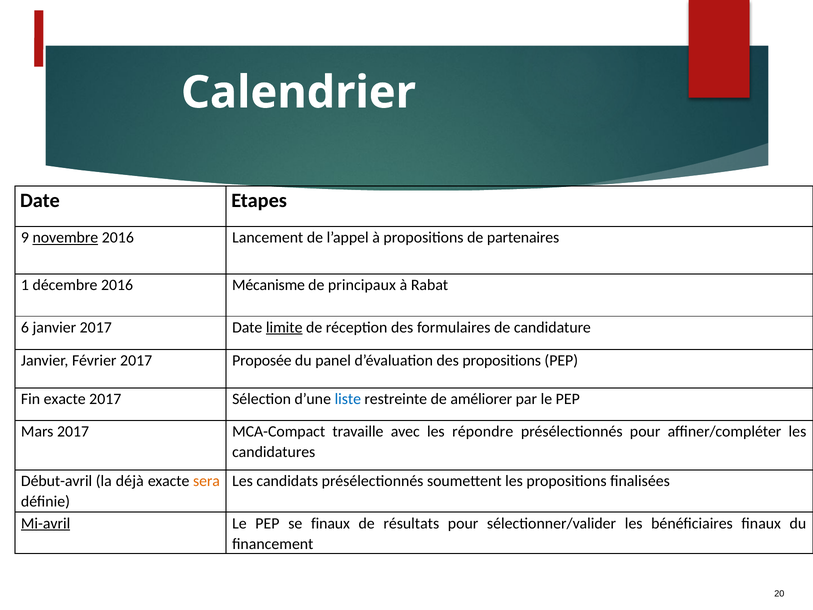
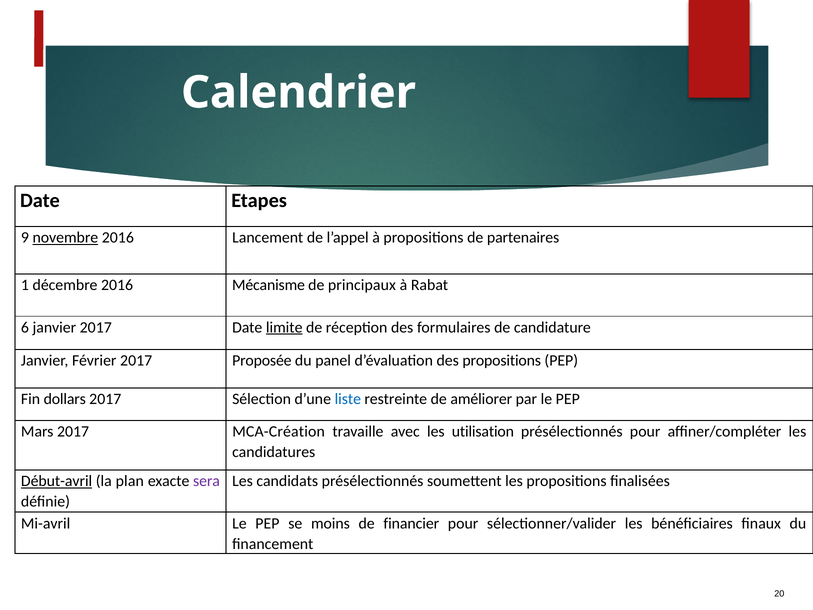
Fin exacte: exacte -> dollars
MCA-Compact: MCA-Compact -> MCA-Création
répondre: répondre -> utilisation
Début-avril underline: none -> present
déjà: déjà -> plan
sera colour: orange -> purple
Mi-avril underline: present -> none
se finaux: finaux -> moins
résultats: résultats -> financier
